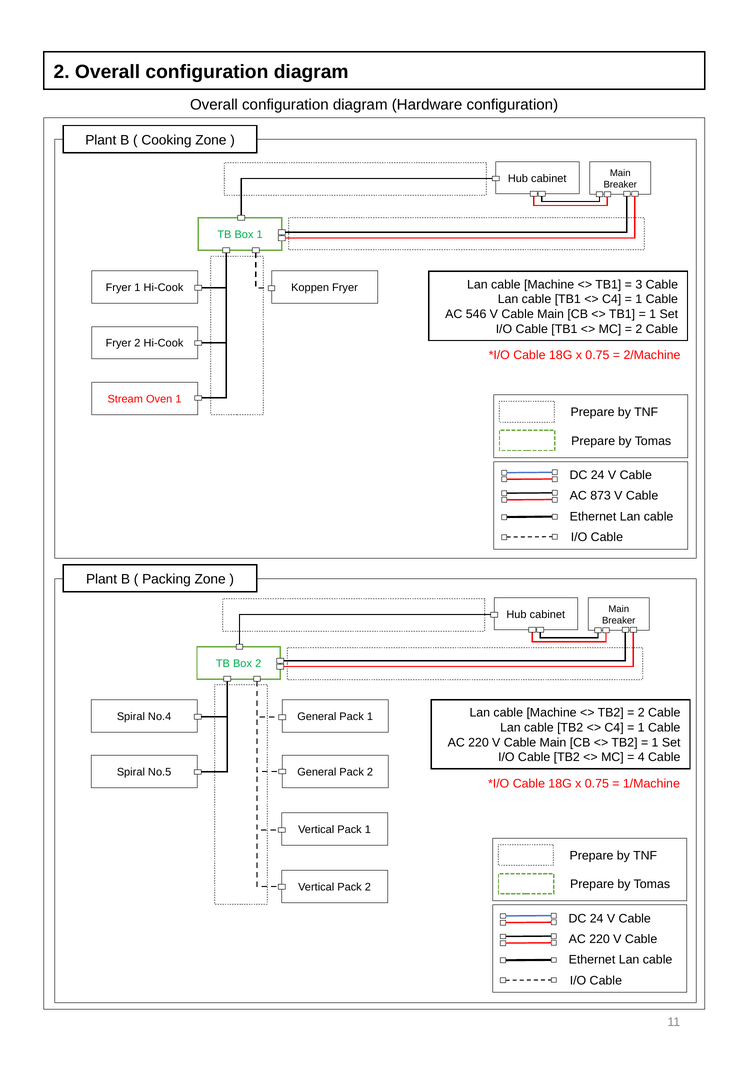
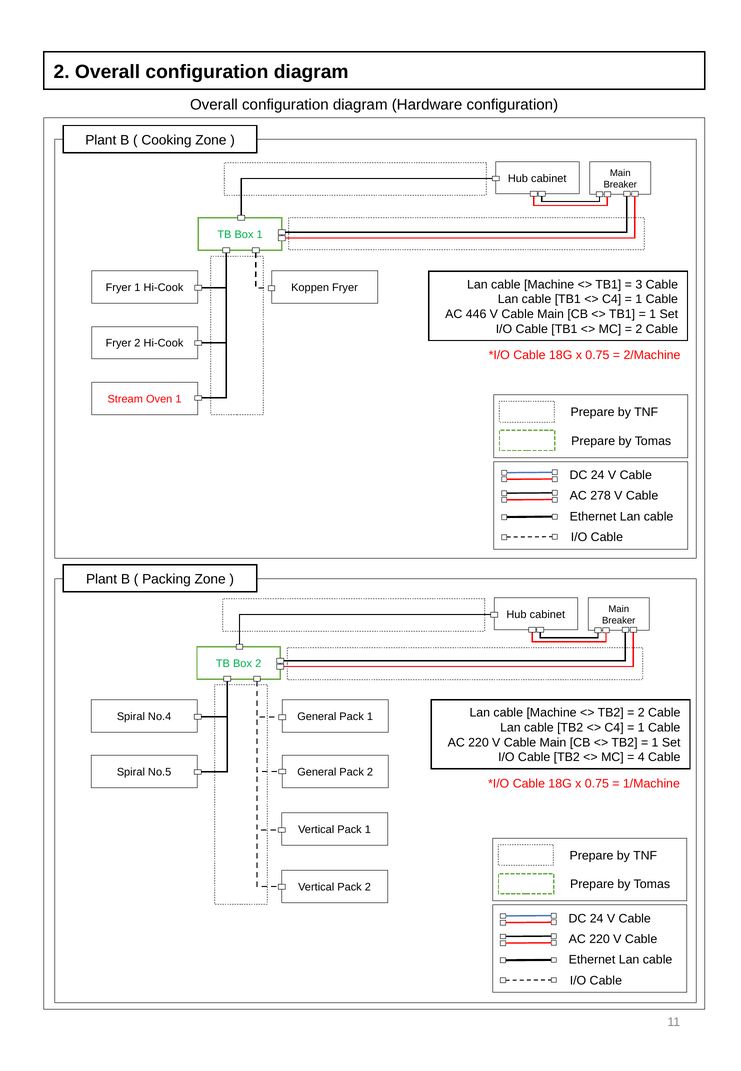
546: 546 -> 446
873: 873 -> 278
